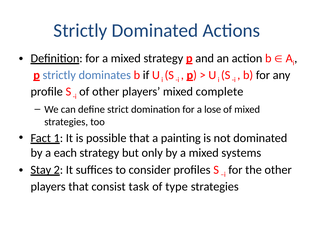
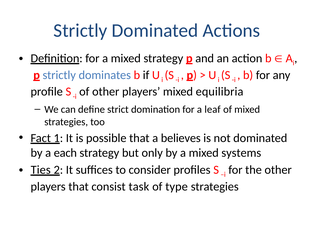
complete: complete -> equilibria
lose: lose -> leaf
painting: painting -> believes
Stay: Stay -> Ties
